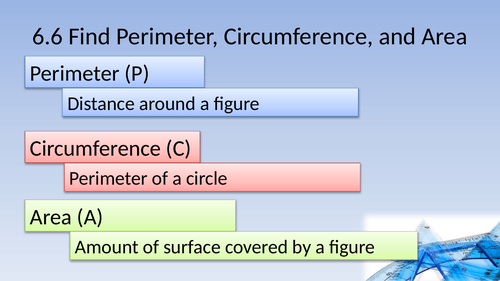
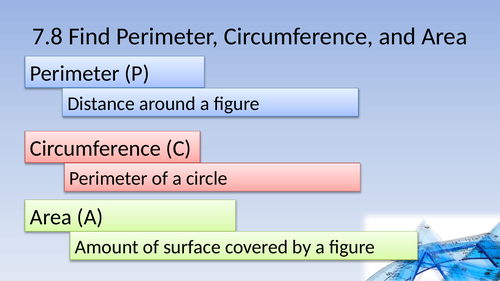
6.6: 6.6 -> 7.8
